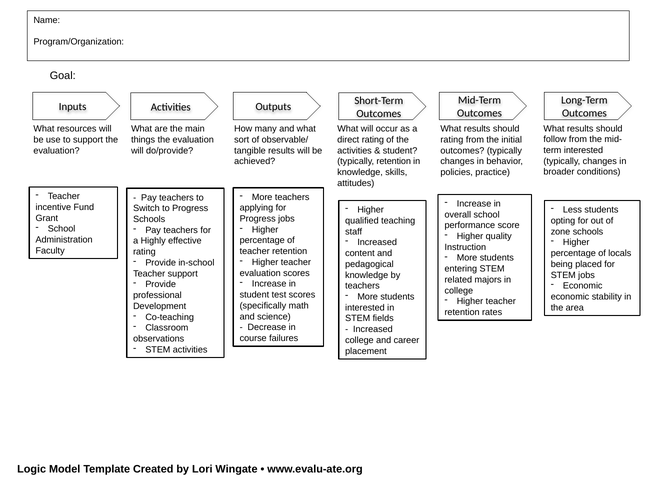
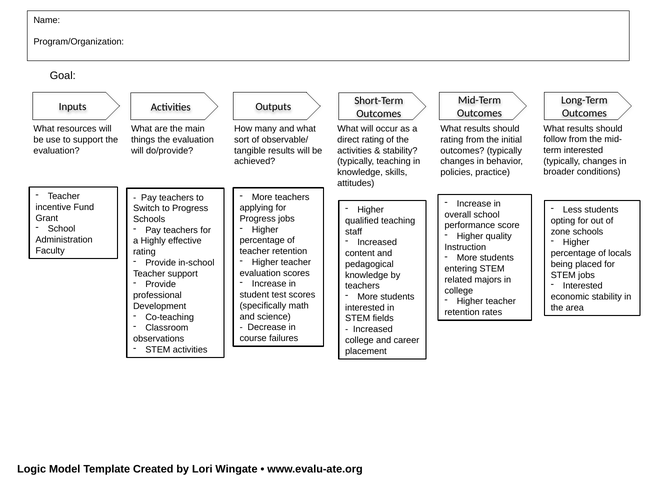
student at (400, 151): student -> stability
typically retention: retention -> teaching
Economic at (583, 286): Economic -> Interested
